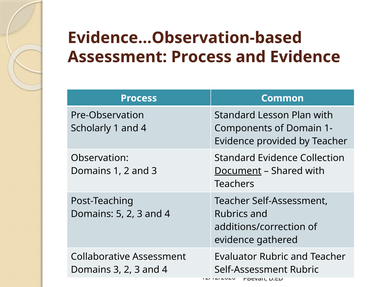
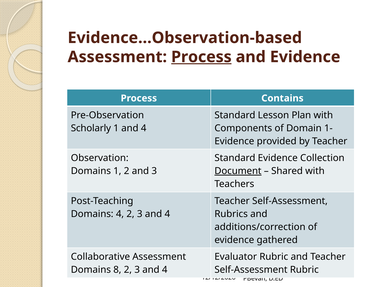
Process at (201, 57) underline: none -> present
Common: Common -> Contains
Domains 5: 5 -> 4
Domains 3: 3 -> 8
